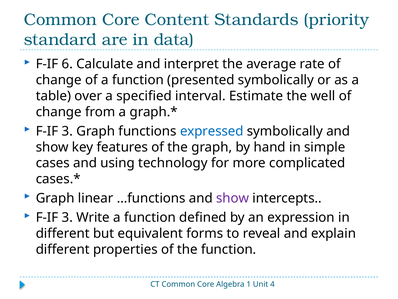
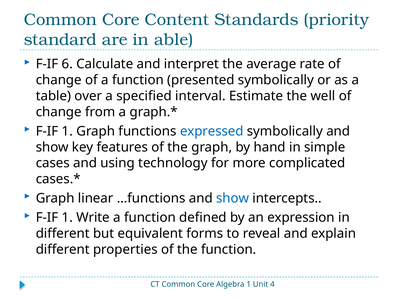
data: data -> able
3 at (67, 131): 3 -> 1
show at (233, 198) colour: purple -> blue
3 at (67, 217): 3 -> 1
